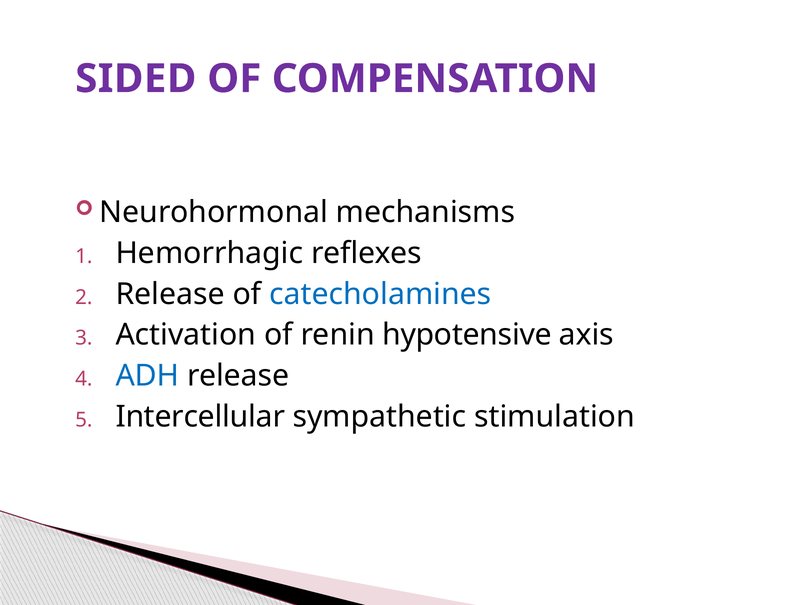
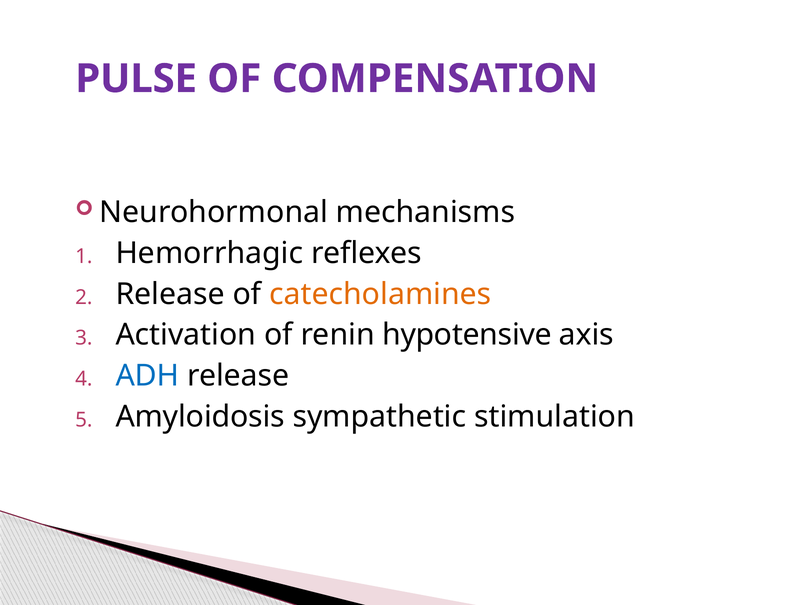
SIDED: SIDED -> PULSE
catecholamines colour: blue -> orange
Intercellular: Intercellular -> Amyloidosis
